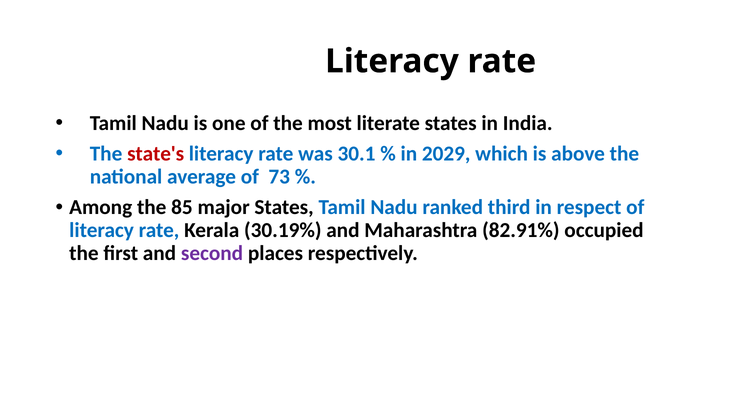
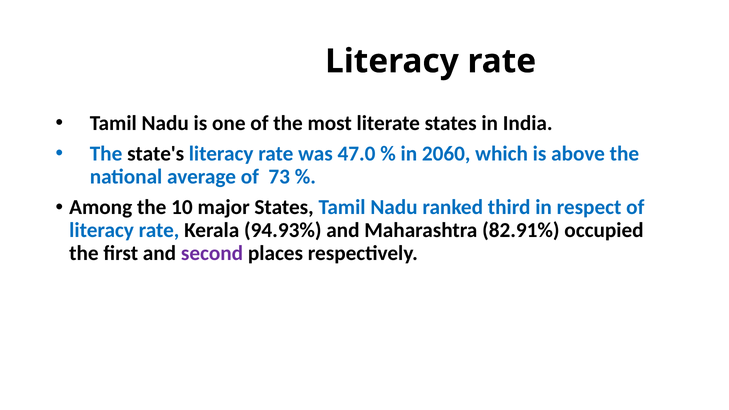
state's colour: red -> black
30.1: 30.1 -> 47.0
2029: 2029 -> 2060
85: 85 -> 10
30.19%: 30.19% -> 94.93%
